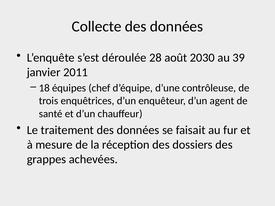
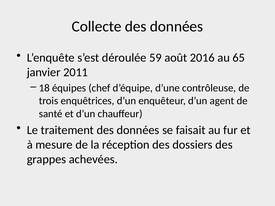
28: 28 -> 59
2030: 2030 -> 2016
39: 39 -> 65
